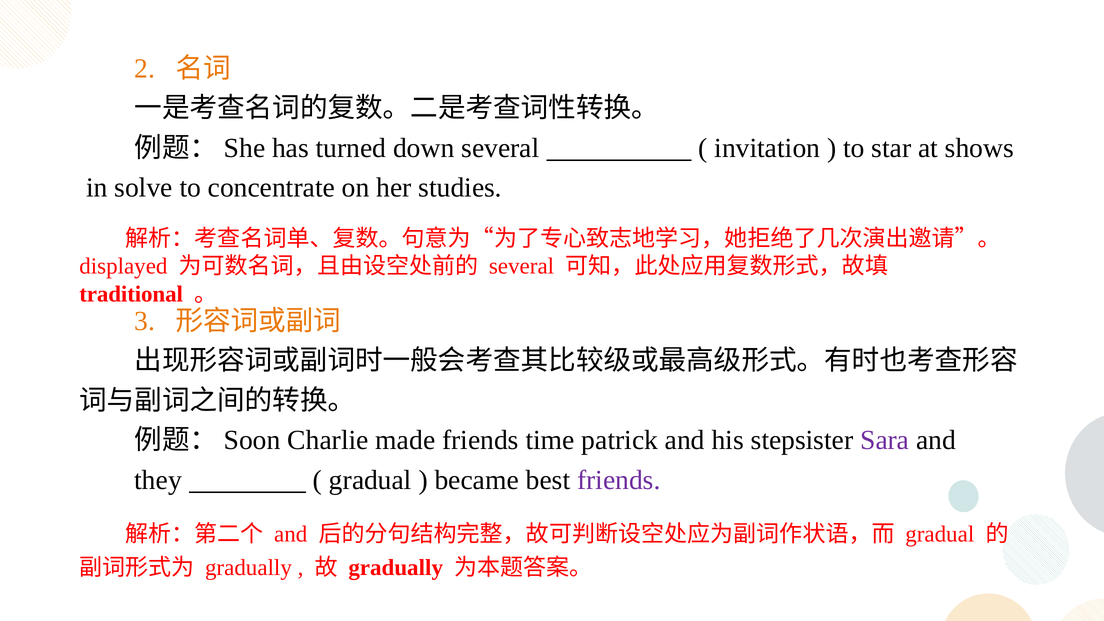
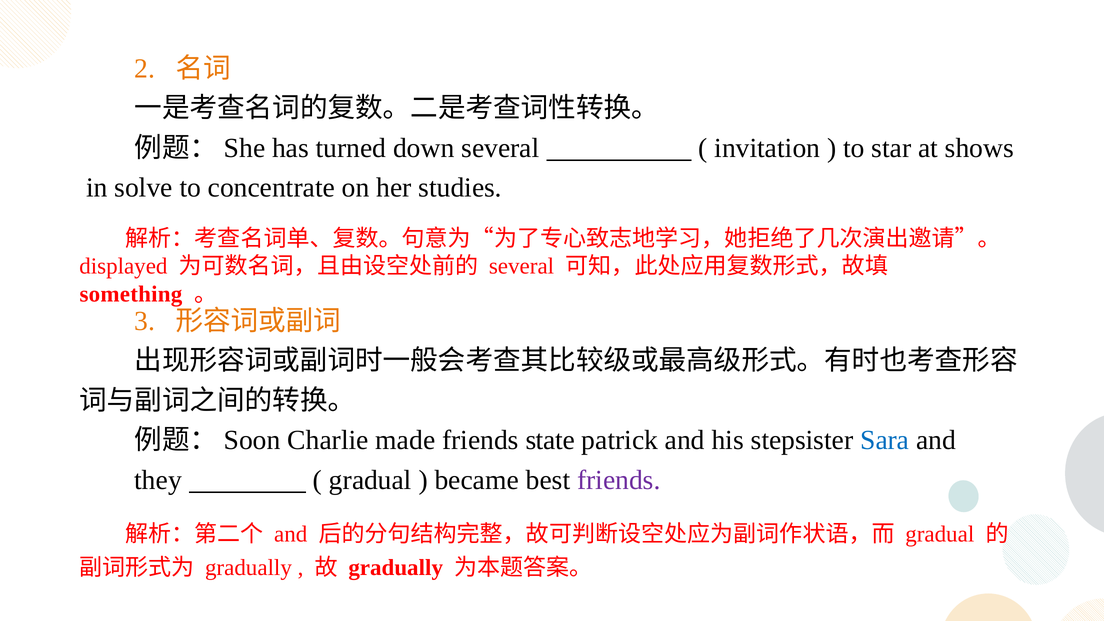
traditional: traditional -> something
time: time -> state
Sara colour: purple -> blue
